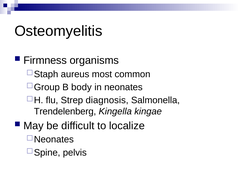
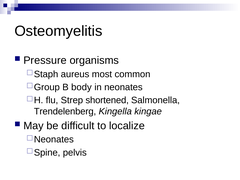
Firmness: Firmness -> Pressure
diagnosis: diagnosis -> shortened
